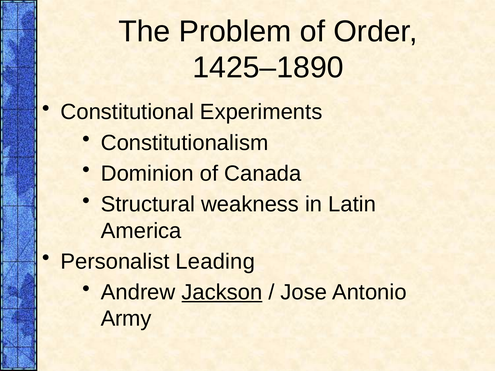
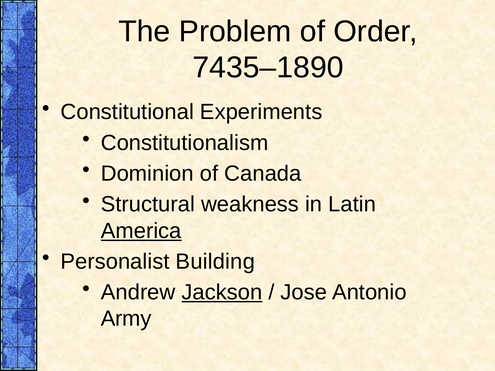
1425–1890: 1425–1890 -> 7435–1890
America underline: none -> present
Leading: Leading -> Building
